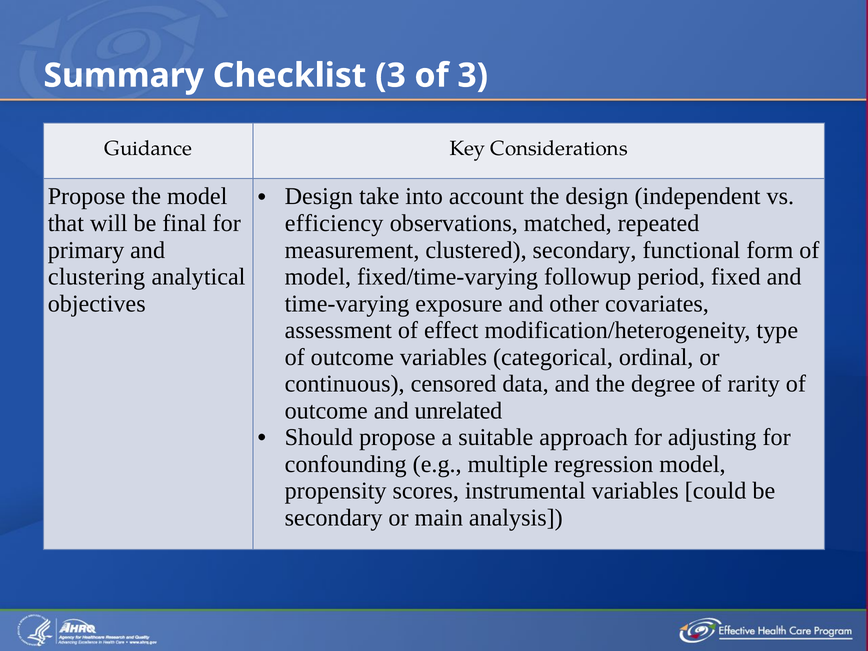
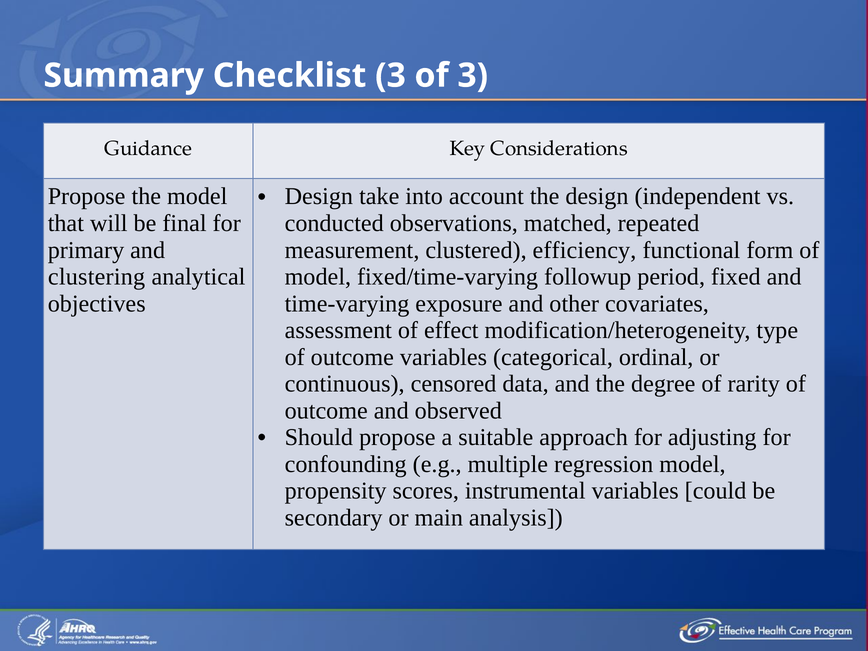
efficiency: efficiency -> conducted
clustered secondary: secondary -> efficiency
unrelated: unrelated -> observed
